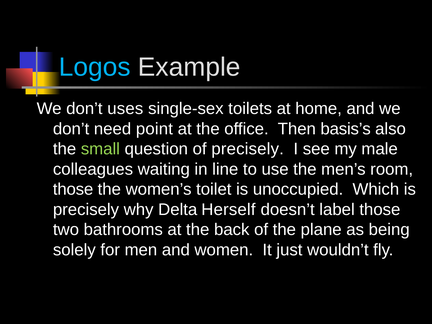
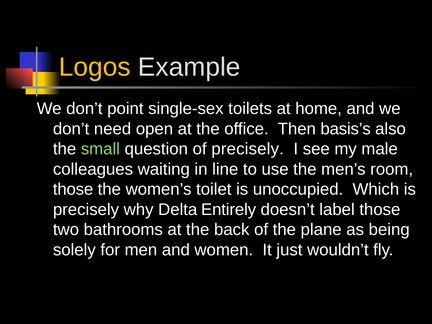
Logos colour: light blue -> yellow
uses: uses -> point
point: point -> open
Herself: Herself -> Entirely
